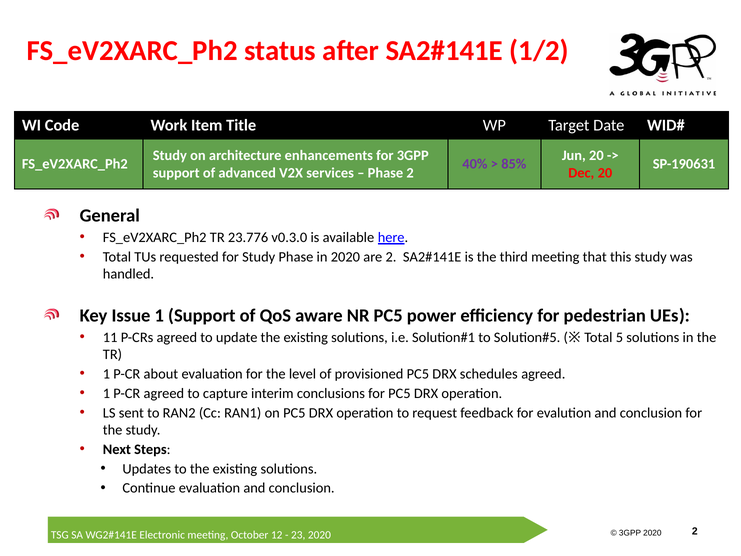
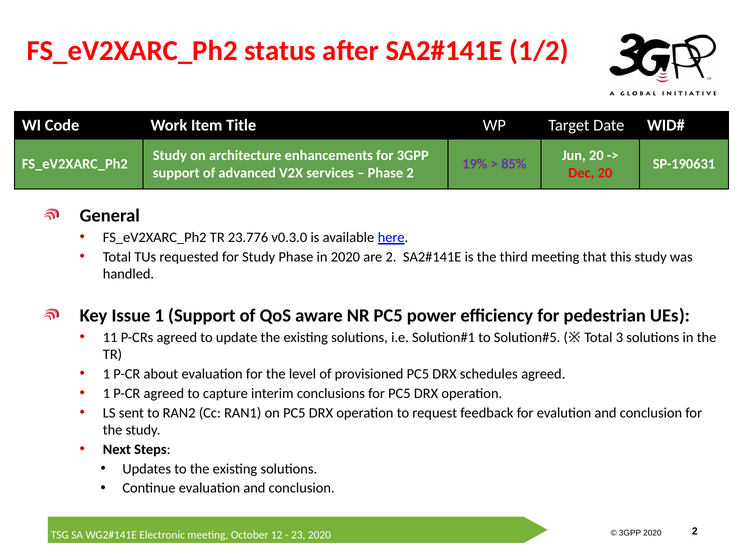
40%: 40% -> 19%
5: 5 -> 3
